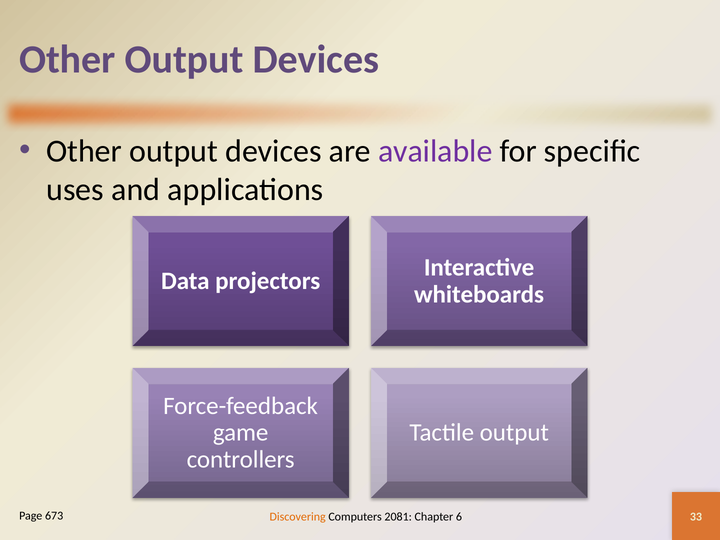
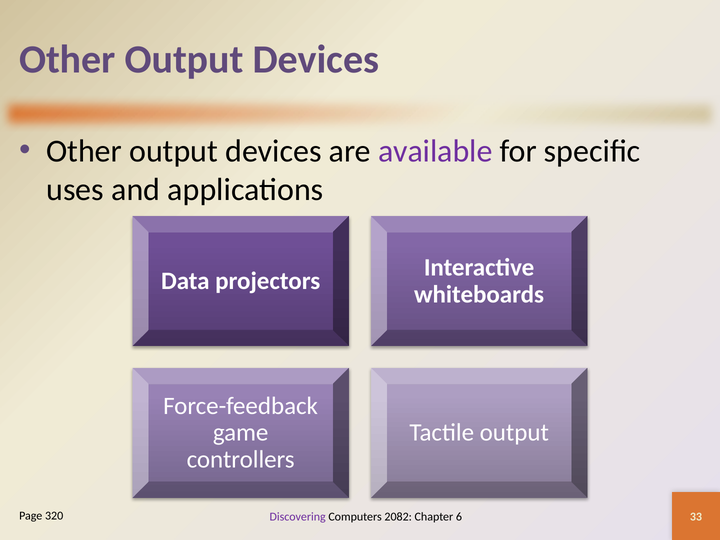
673: 673 -> 320
Discovering colour: orange -> purple
2081: 2081 -> 2082
